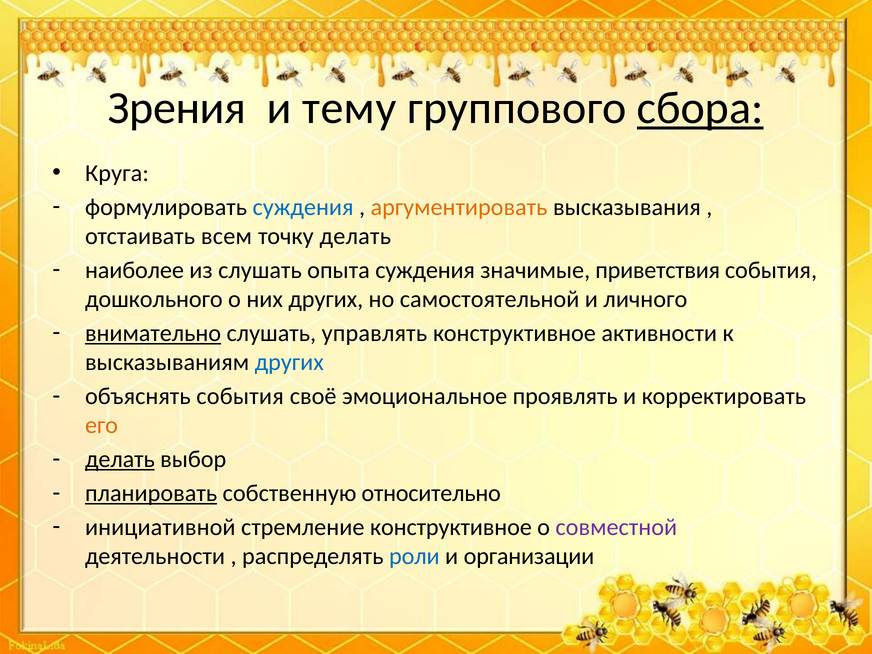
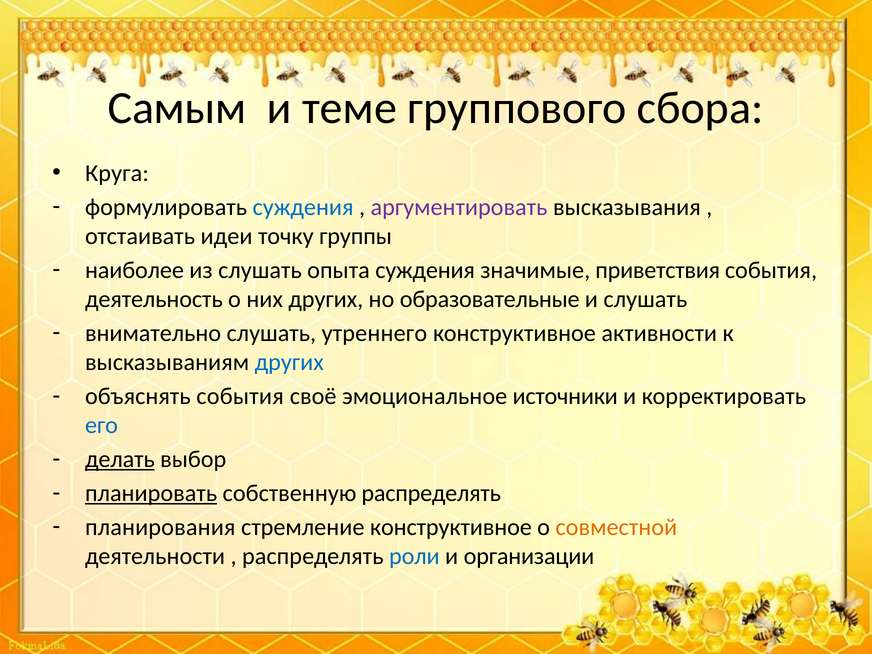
Зрения: Зрения -> Самым
тему: тему -> теме
сбора underline: present -> none
аргументировать colour: orange -> purple
всем: всем -> идеи
точку делать: делать -> группы
дошкольного: дошкольного -> деятельность
самостоятельной: самостоятельной -> образовательные
и личного: личного -> слушать
внимательно underline: present -> none
управлять: управлять -> утреннего
проявлять: проявлять -> источники
его colour: orange -> blue
собственную относительно: относительно -> распределять
инициативной: инициативной -> планирования
совместной colour: purple -> orange
